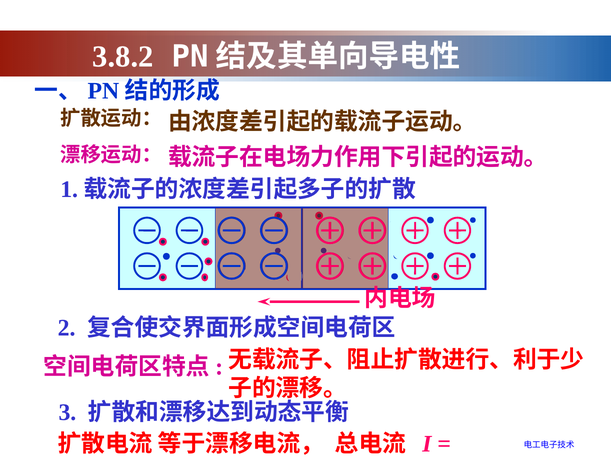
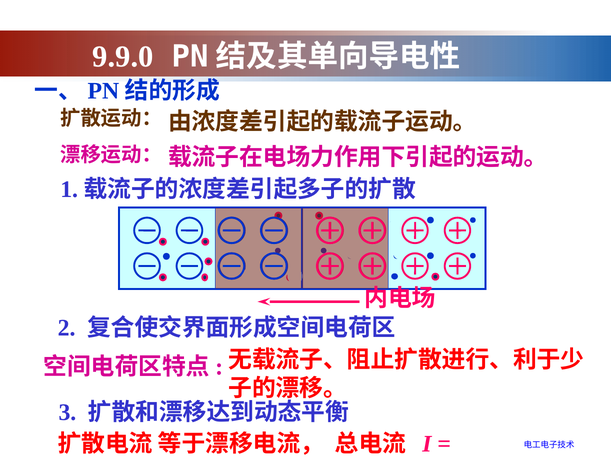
3.8.2: 3.8.2 -> 9.9.0
